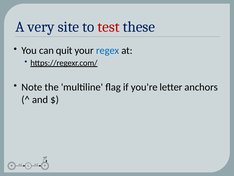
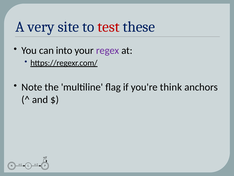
quit: quit -> into
regex colour: blue -> purple
letter: letter -> think
